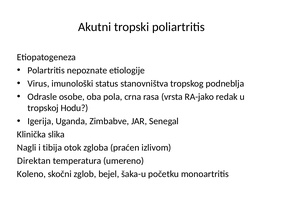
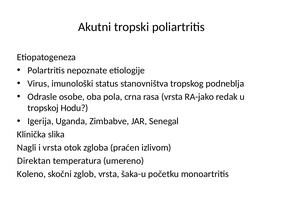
i tibija: tibija -> vrsta
zglob bejel: bejel -> vrsta
